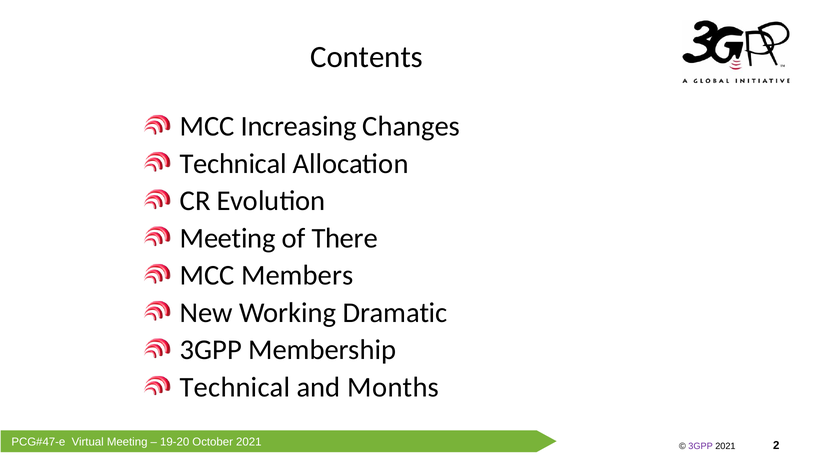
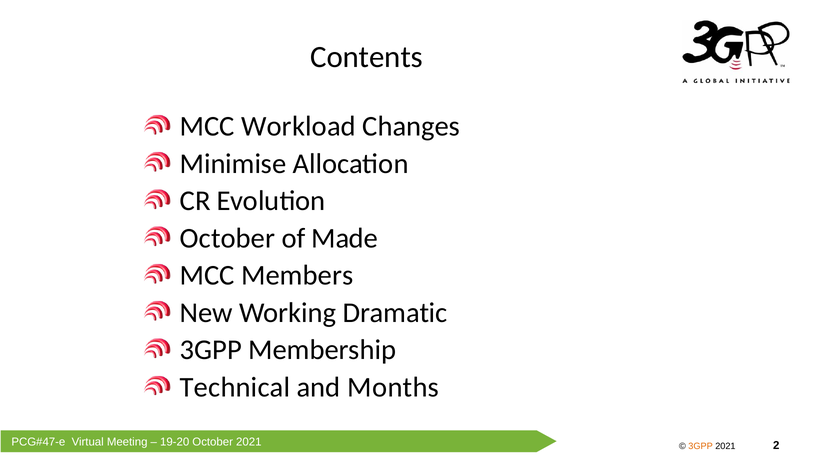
Increasing: Increasing -> Workload
Technical at (233, 164): Technical -> Minimise
Meeting at (228, 239): Meeting -> October
There: There -> Made
3GPP at (701, 447) colour: purple -> orange
